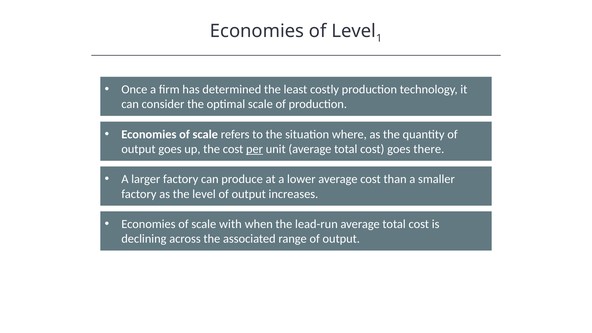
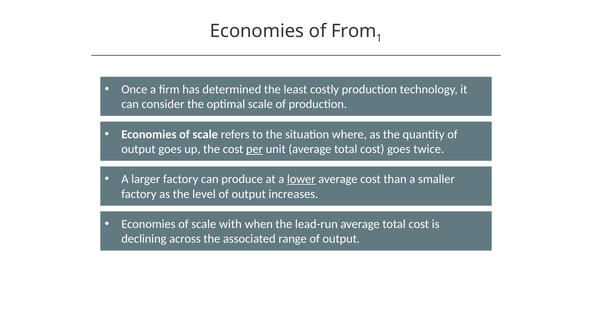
of Level: Level -> From
there: there -> twice
lower underline: none -> present
